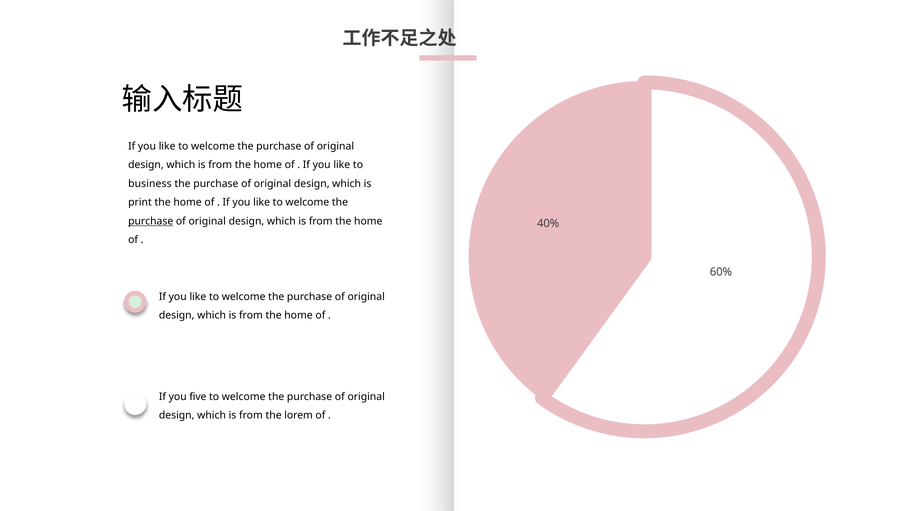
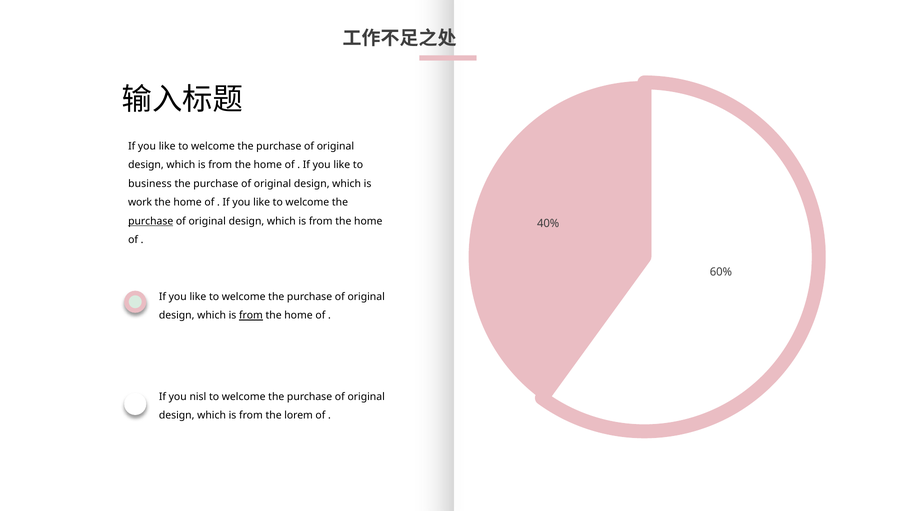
print: print -> work
from at (251, 315) underline: none -> present
five: five -> nisl
